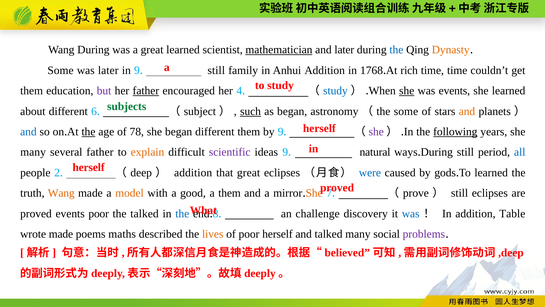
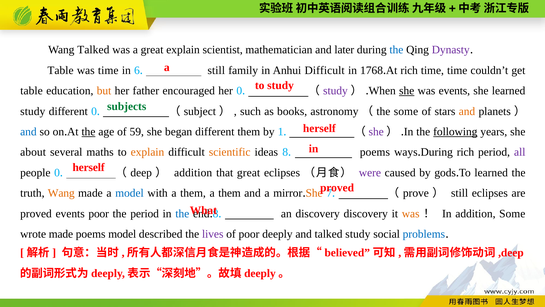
Wang During: During -> Talked
great learned: learned -> explain
mathematician underline: present -> none
Dynasty colour: orange -> purple
Some at (61, 70): Some -> Table
was later: later -> time
in 9: 9 -> 6
Anhui Addition: Addition -> Difficult
them at (32, 91): them -> table
but colour: purple -> orange
father at (146, 91) underline: present -> none
her 4: 4 -> 0
study at (335, 91) colour: blue -> purple
about at (33, 111): about -> study
different 6: 6 -> 0
such underline: present -> none
as began: began -> books
78: 78 -> 59
by 9: 9 -> 1
many at (33, 152): many -> about
several father: father -> maths
scientific colour: purple -> orange
ideas 9: 9 -> 8
natural at (375, 152): natural -> poems
During still: still -> rich
all colour: blue -> purple
people 2: 2 -> 0
were colour: blue -> purple
model at (129, 193) colour: orange -> blue
with a good: good -> them
the talked: talked -> period
an challenge: challenge -> discovery
was at (411, 213) colour: blue -> orange
addition Table: Table -> Some
poems maths: maths -> model
lives colour: orange -> purple
poor herself: herself -> deeply
talked many: many -> study
problems colour: purple -> blue
